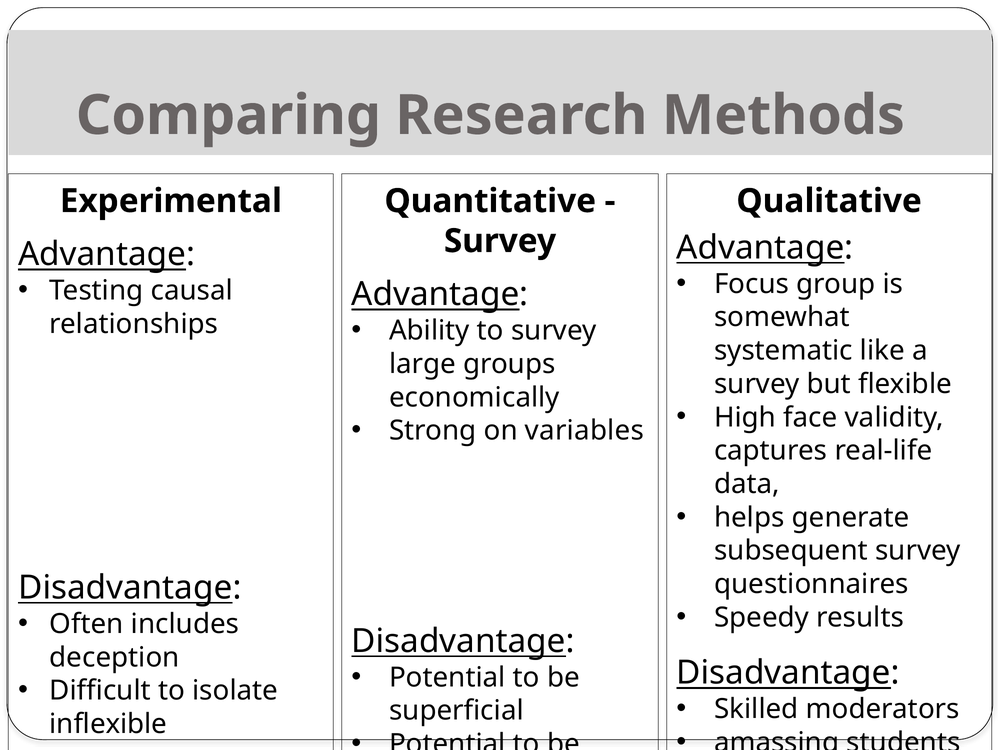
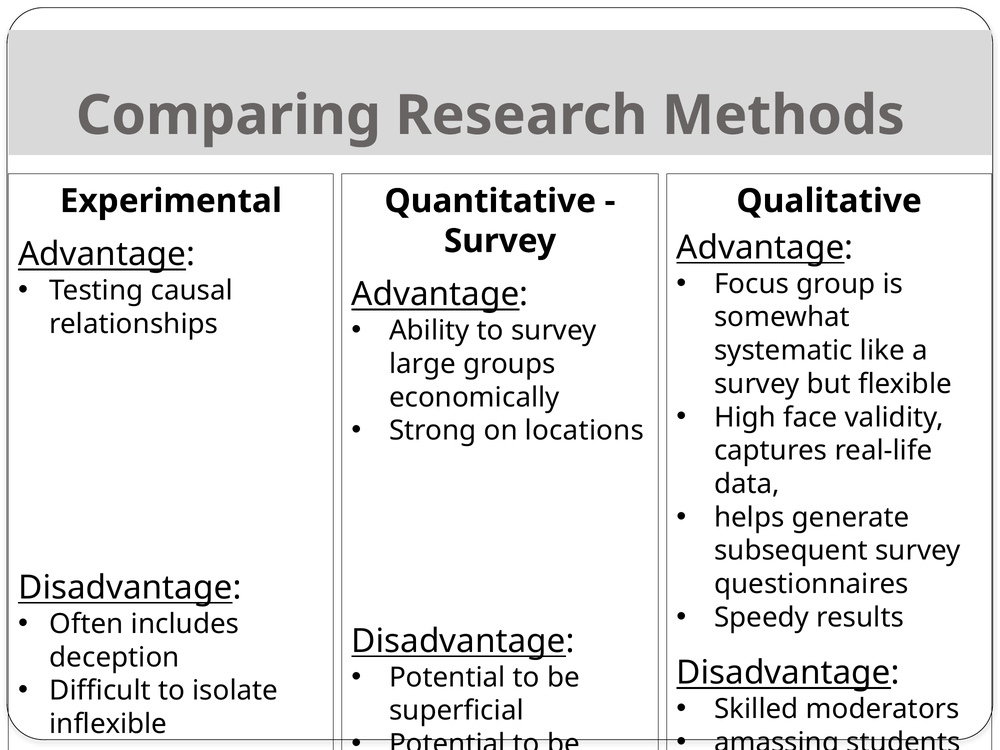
on variables: variables -> locations
